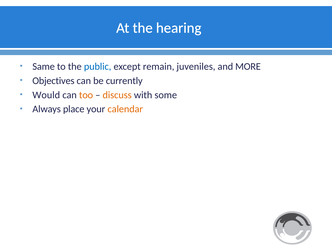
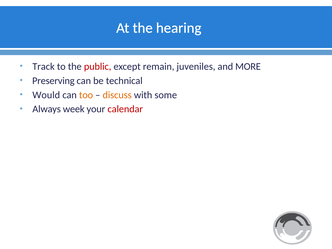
Same: Same -> Track
public colour: blue -> red
Objectives: Objectives -> Preserving
currently: currently -> technical
place: place -> week
calendar colour: orange -> red
